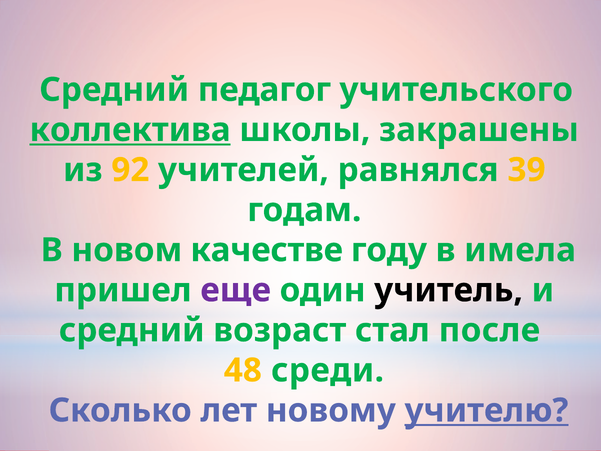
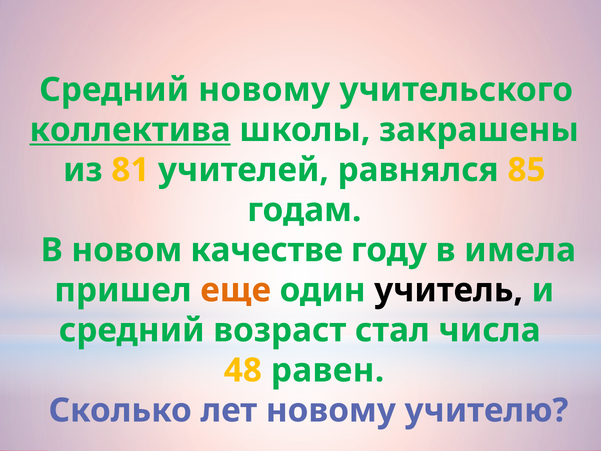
Средний педагог: педагог -> новому
92: 92 -> 81
39: 39 -> 85
еще colour: purple -> orange
после: после -> числа
среди: среди -> равен
учителю underline: present -> none
